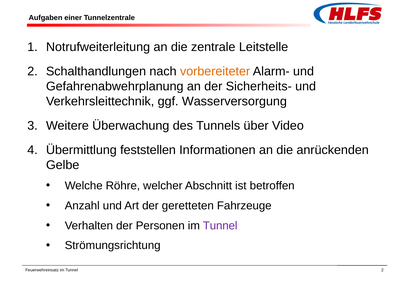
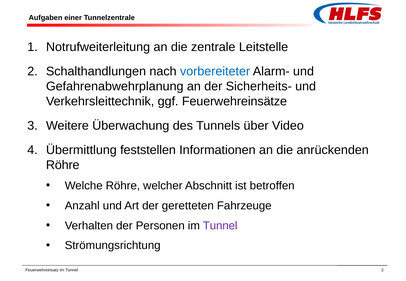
vorbereiteter colour: orange -> blue
Wasserversorgung: Wasserversorgung -> Feuerwehreinsätze
Gelbe at (63, 165): Gelbe -> Röhre
